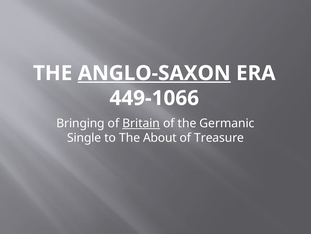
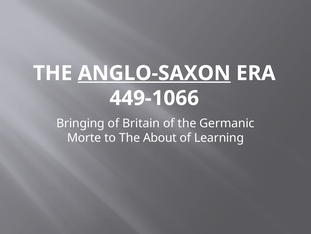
Britain underline: present -> none
Single: Single -> Morte
Treasure: Treasure -> Learning
